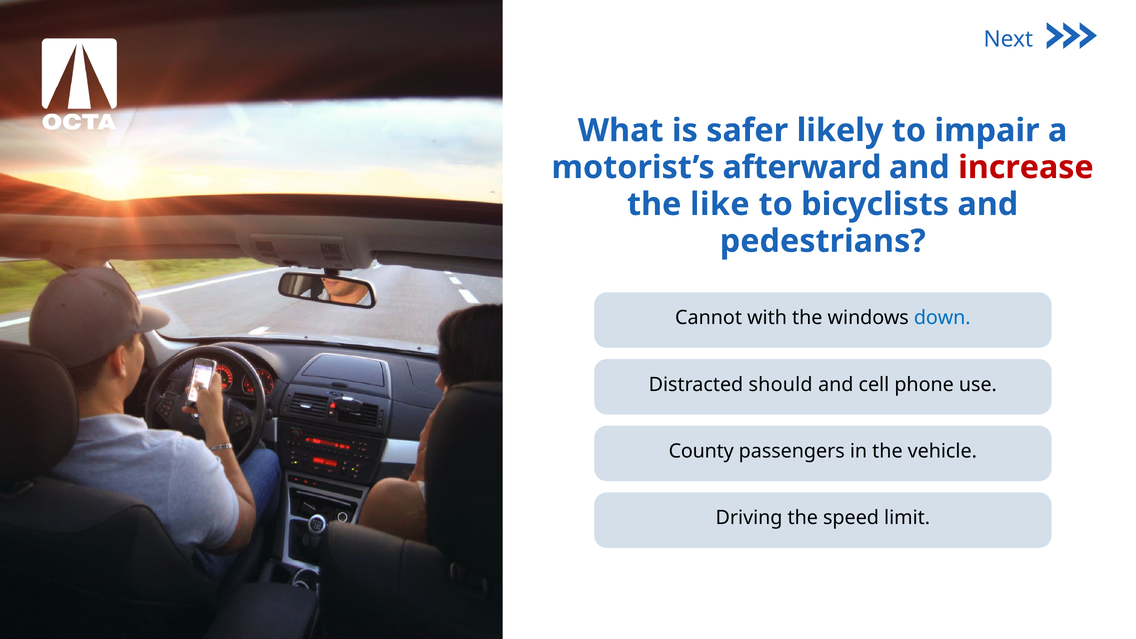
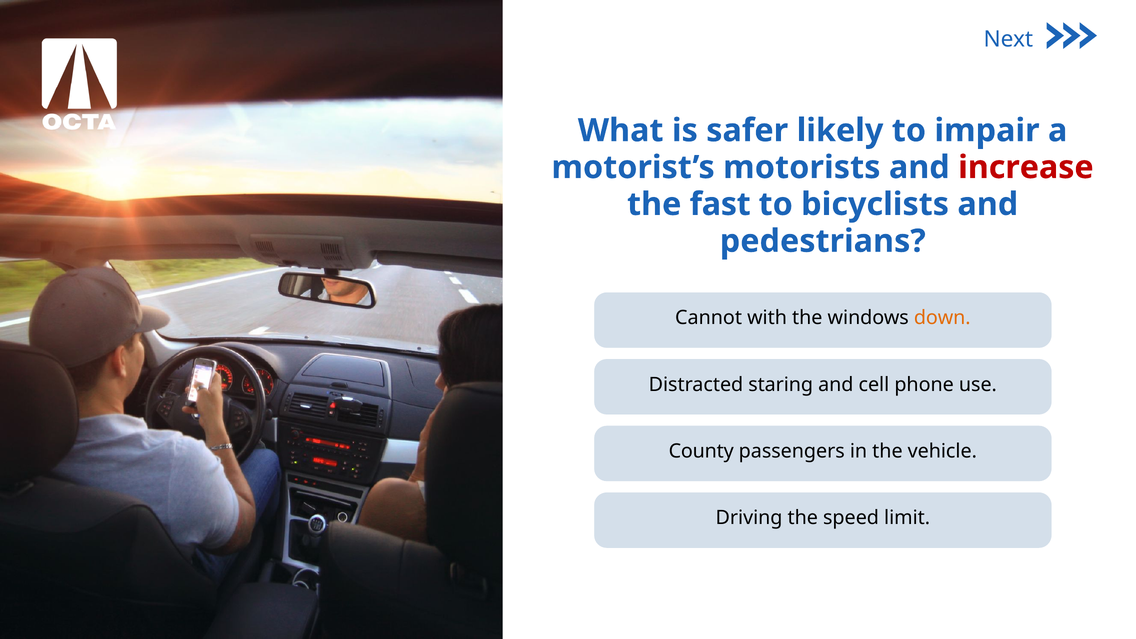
afterward: afterward -> motorists
like: like -> fast
down colour: blue -> orange
should: should -> staring
